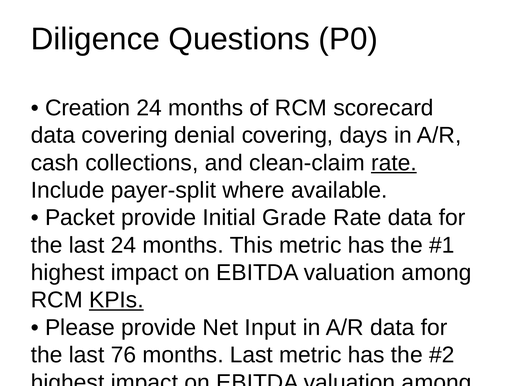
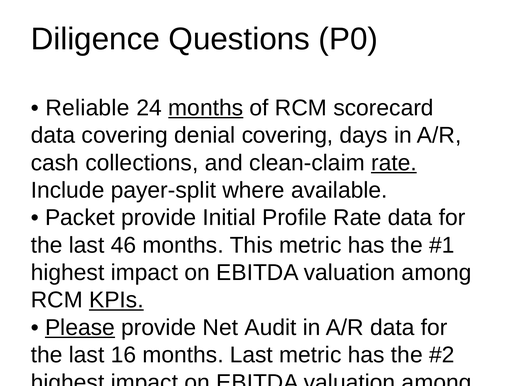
Creation: Creation -> Reliable
months at (206, 108) underline: none -> present
Grade: Grade -> Profile
last 24: 24 -> 46
Please at (80, 327) underline: none -> present
Input: Input -> Audit
76: 76 -> 16
